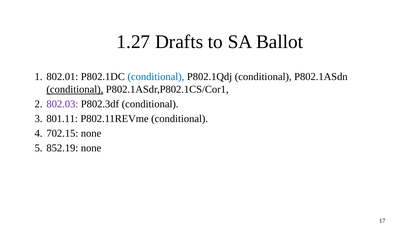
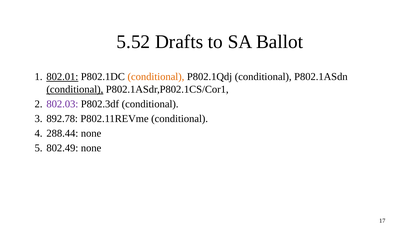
1.27: 1.27 -> 5.52
802.01 underline: none -> present
conditional at (156, 77) colour: blue -> orange
801.11: 801.11 -> 892.78
702.15: 702.15 -> 288.44
852.19: 852.19 -> 802.49
